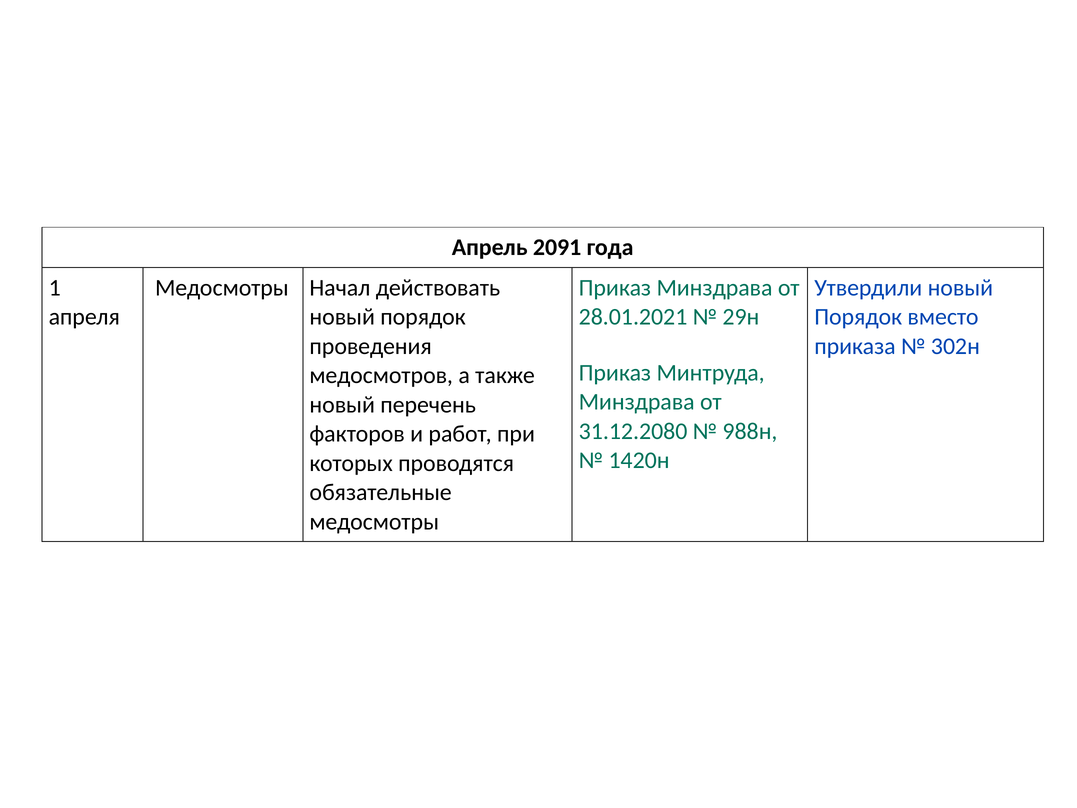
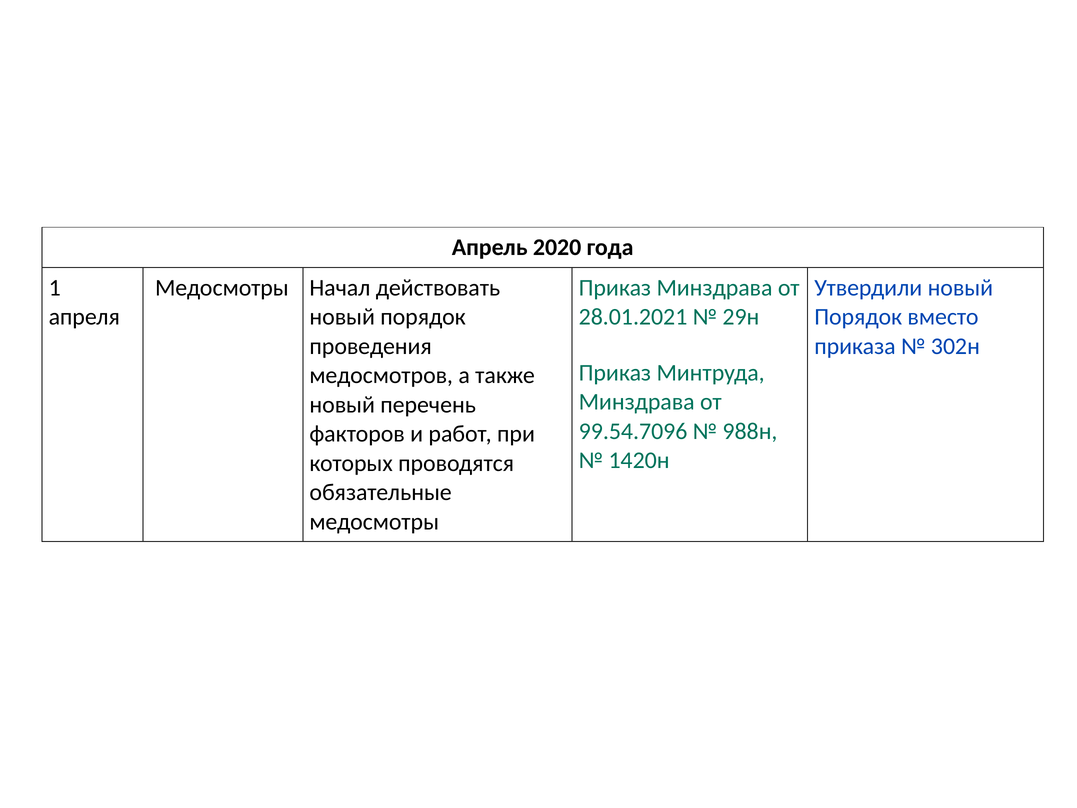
2091: 2091 -> 2020
31.12.2080: 31.12.2080 -> 99.54.7096
